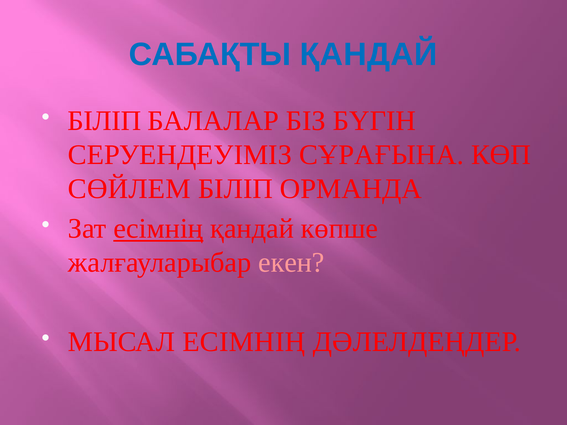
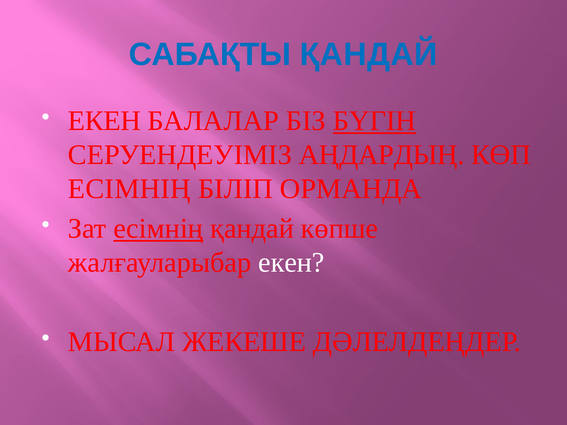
БІЛІП at (104, 121): БІЛІП -> ЕКЕН
БҮГІН underline: none -> present
СҰРАҒЫНА: СҰРАҒЫНА -> АҢДАРДЫҢ
СӨЙЛЕМ at (129, 189): СӨЙЛЕМ -> ЕСІМНІҢ
екен at (291, 263) colour: pink -> white
МЫСАЛ ЕСІМНІҢ: ЕСІМНІҢ -> ЖЕКЕШЕ
